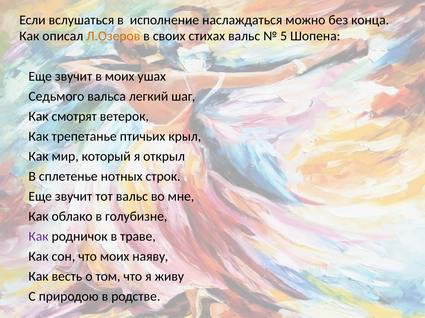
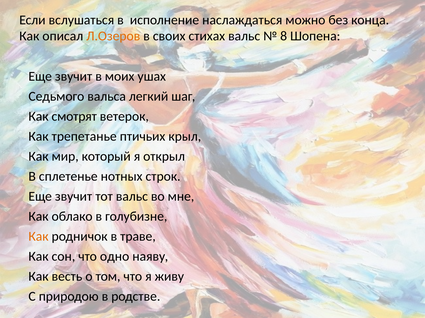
5: 5 -> 8
Как at (39, 237) colour: purple -> orange
что моих: моих -> одно
